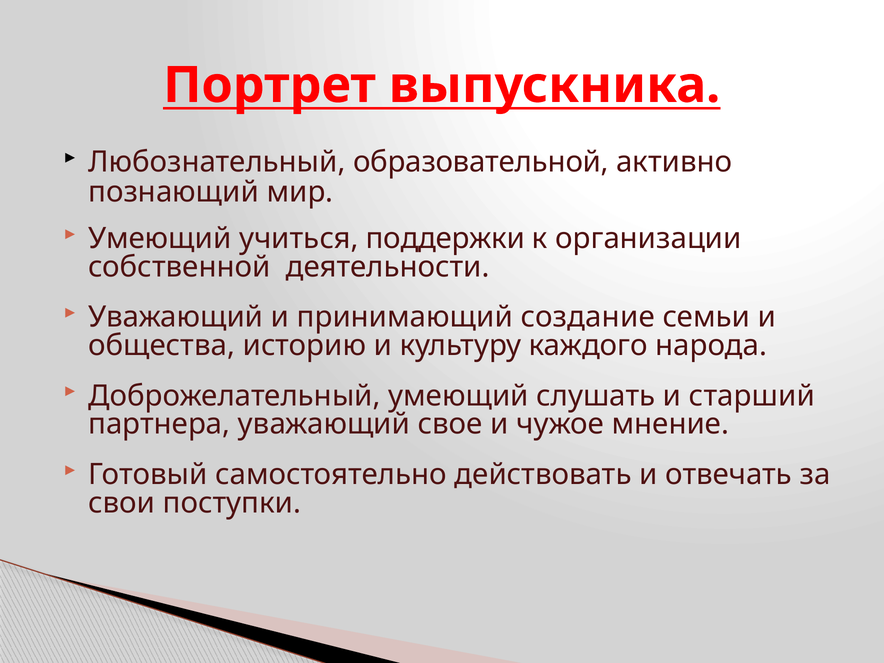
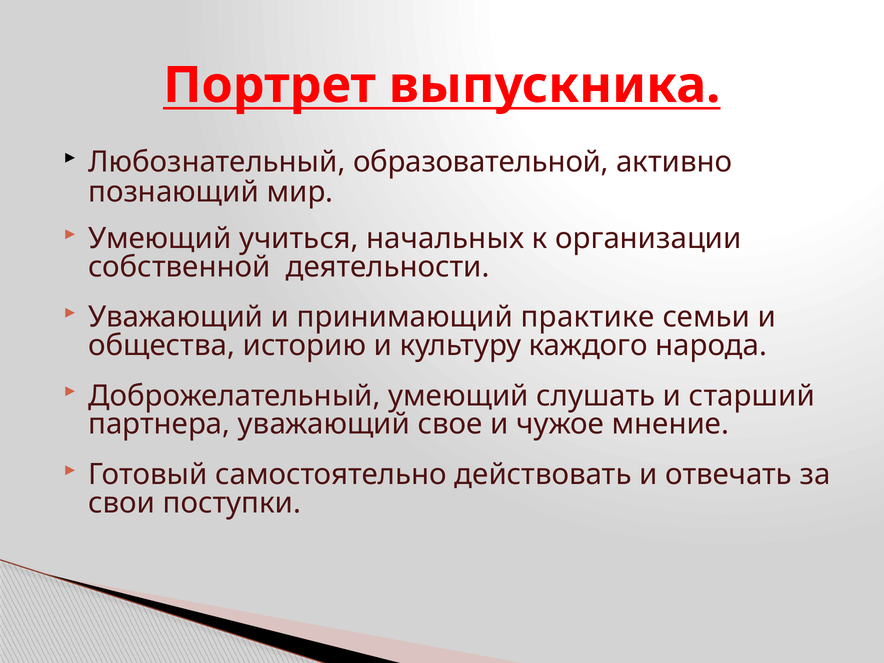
поддержки: поддержки -> начальных
создание: создание -> практике
